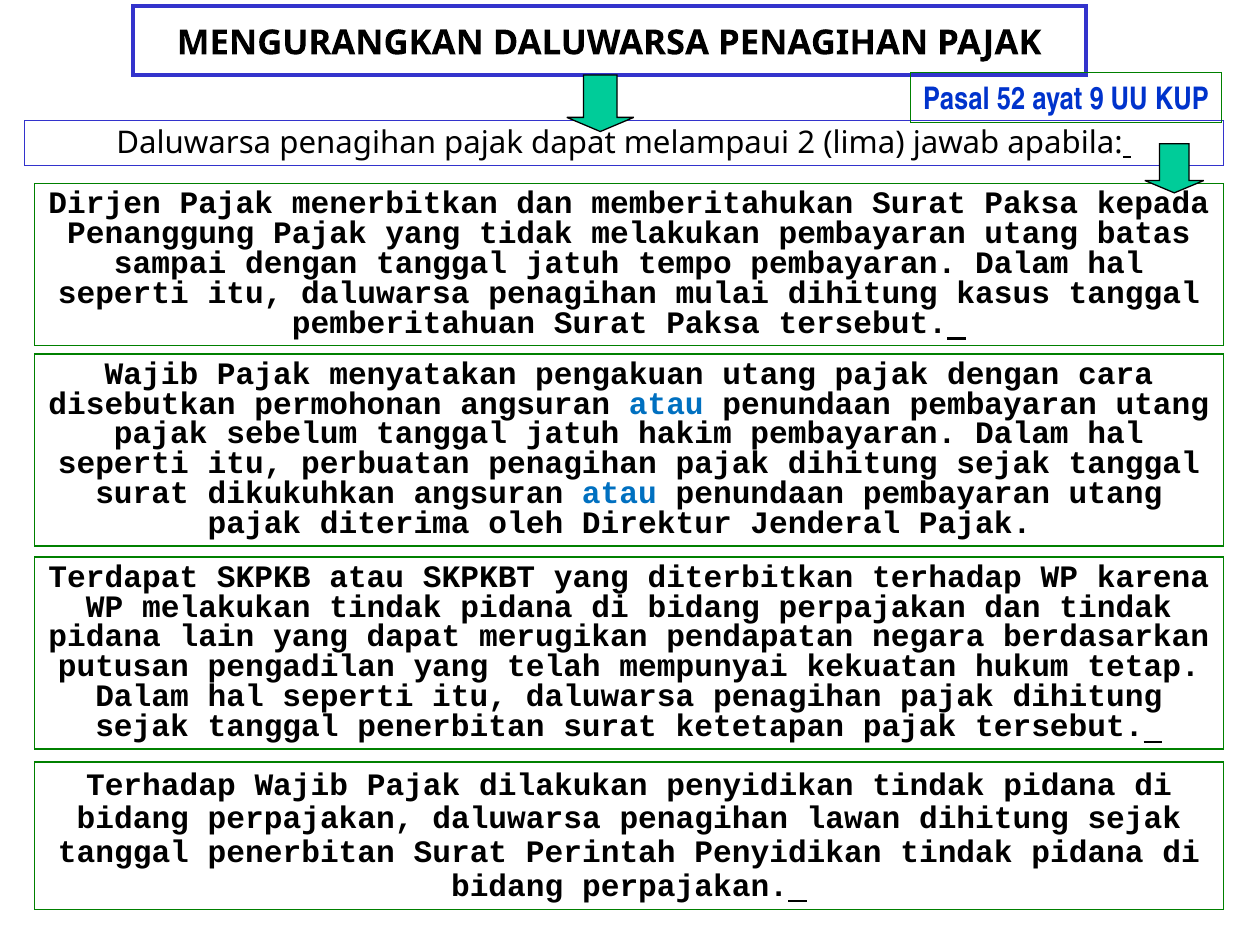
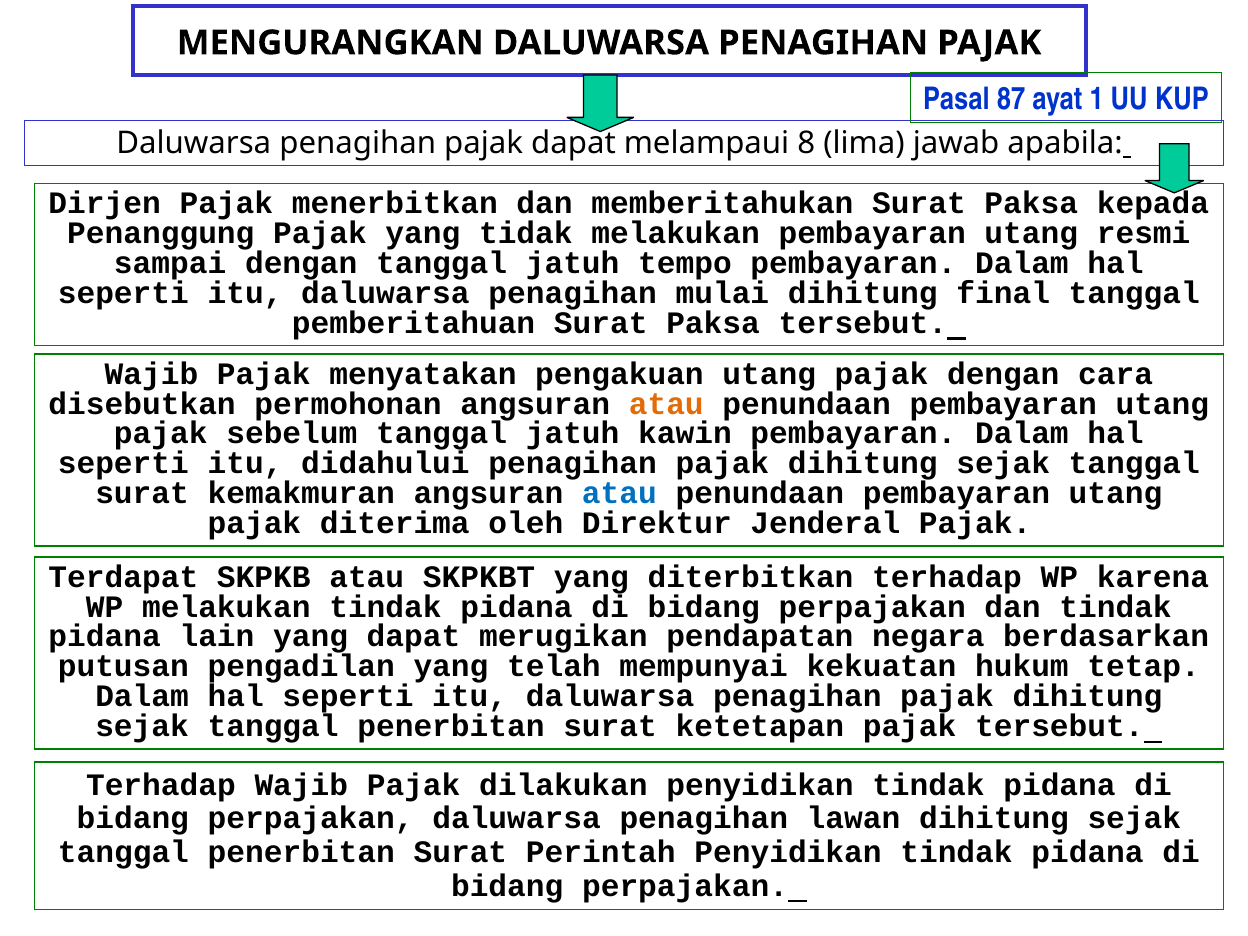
52: 52 -> 87
9: 9 -> 1
2: 2 -> 8
batas: batas -> resmi
kasus: kasus -> final
atau at (666, 404) colour: blue -> orange
hakim: hakim -> kawin
perbuatan: perbuatan -> didahului
dikukuhkan: dikukuhkan -> kemakmuran
